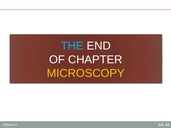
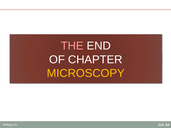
THE colour: light blue -> pink
